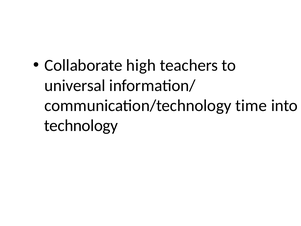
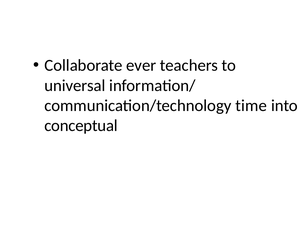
high: high -> ever
technology: technology -> conceptual
